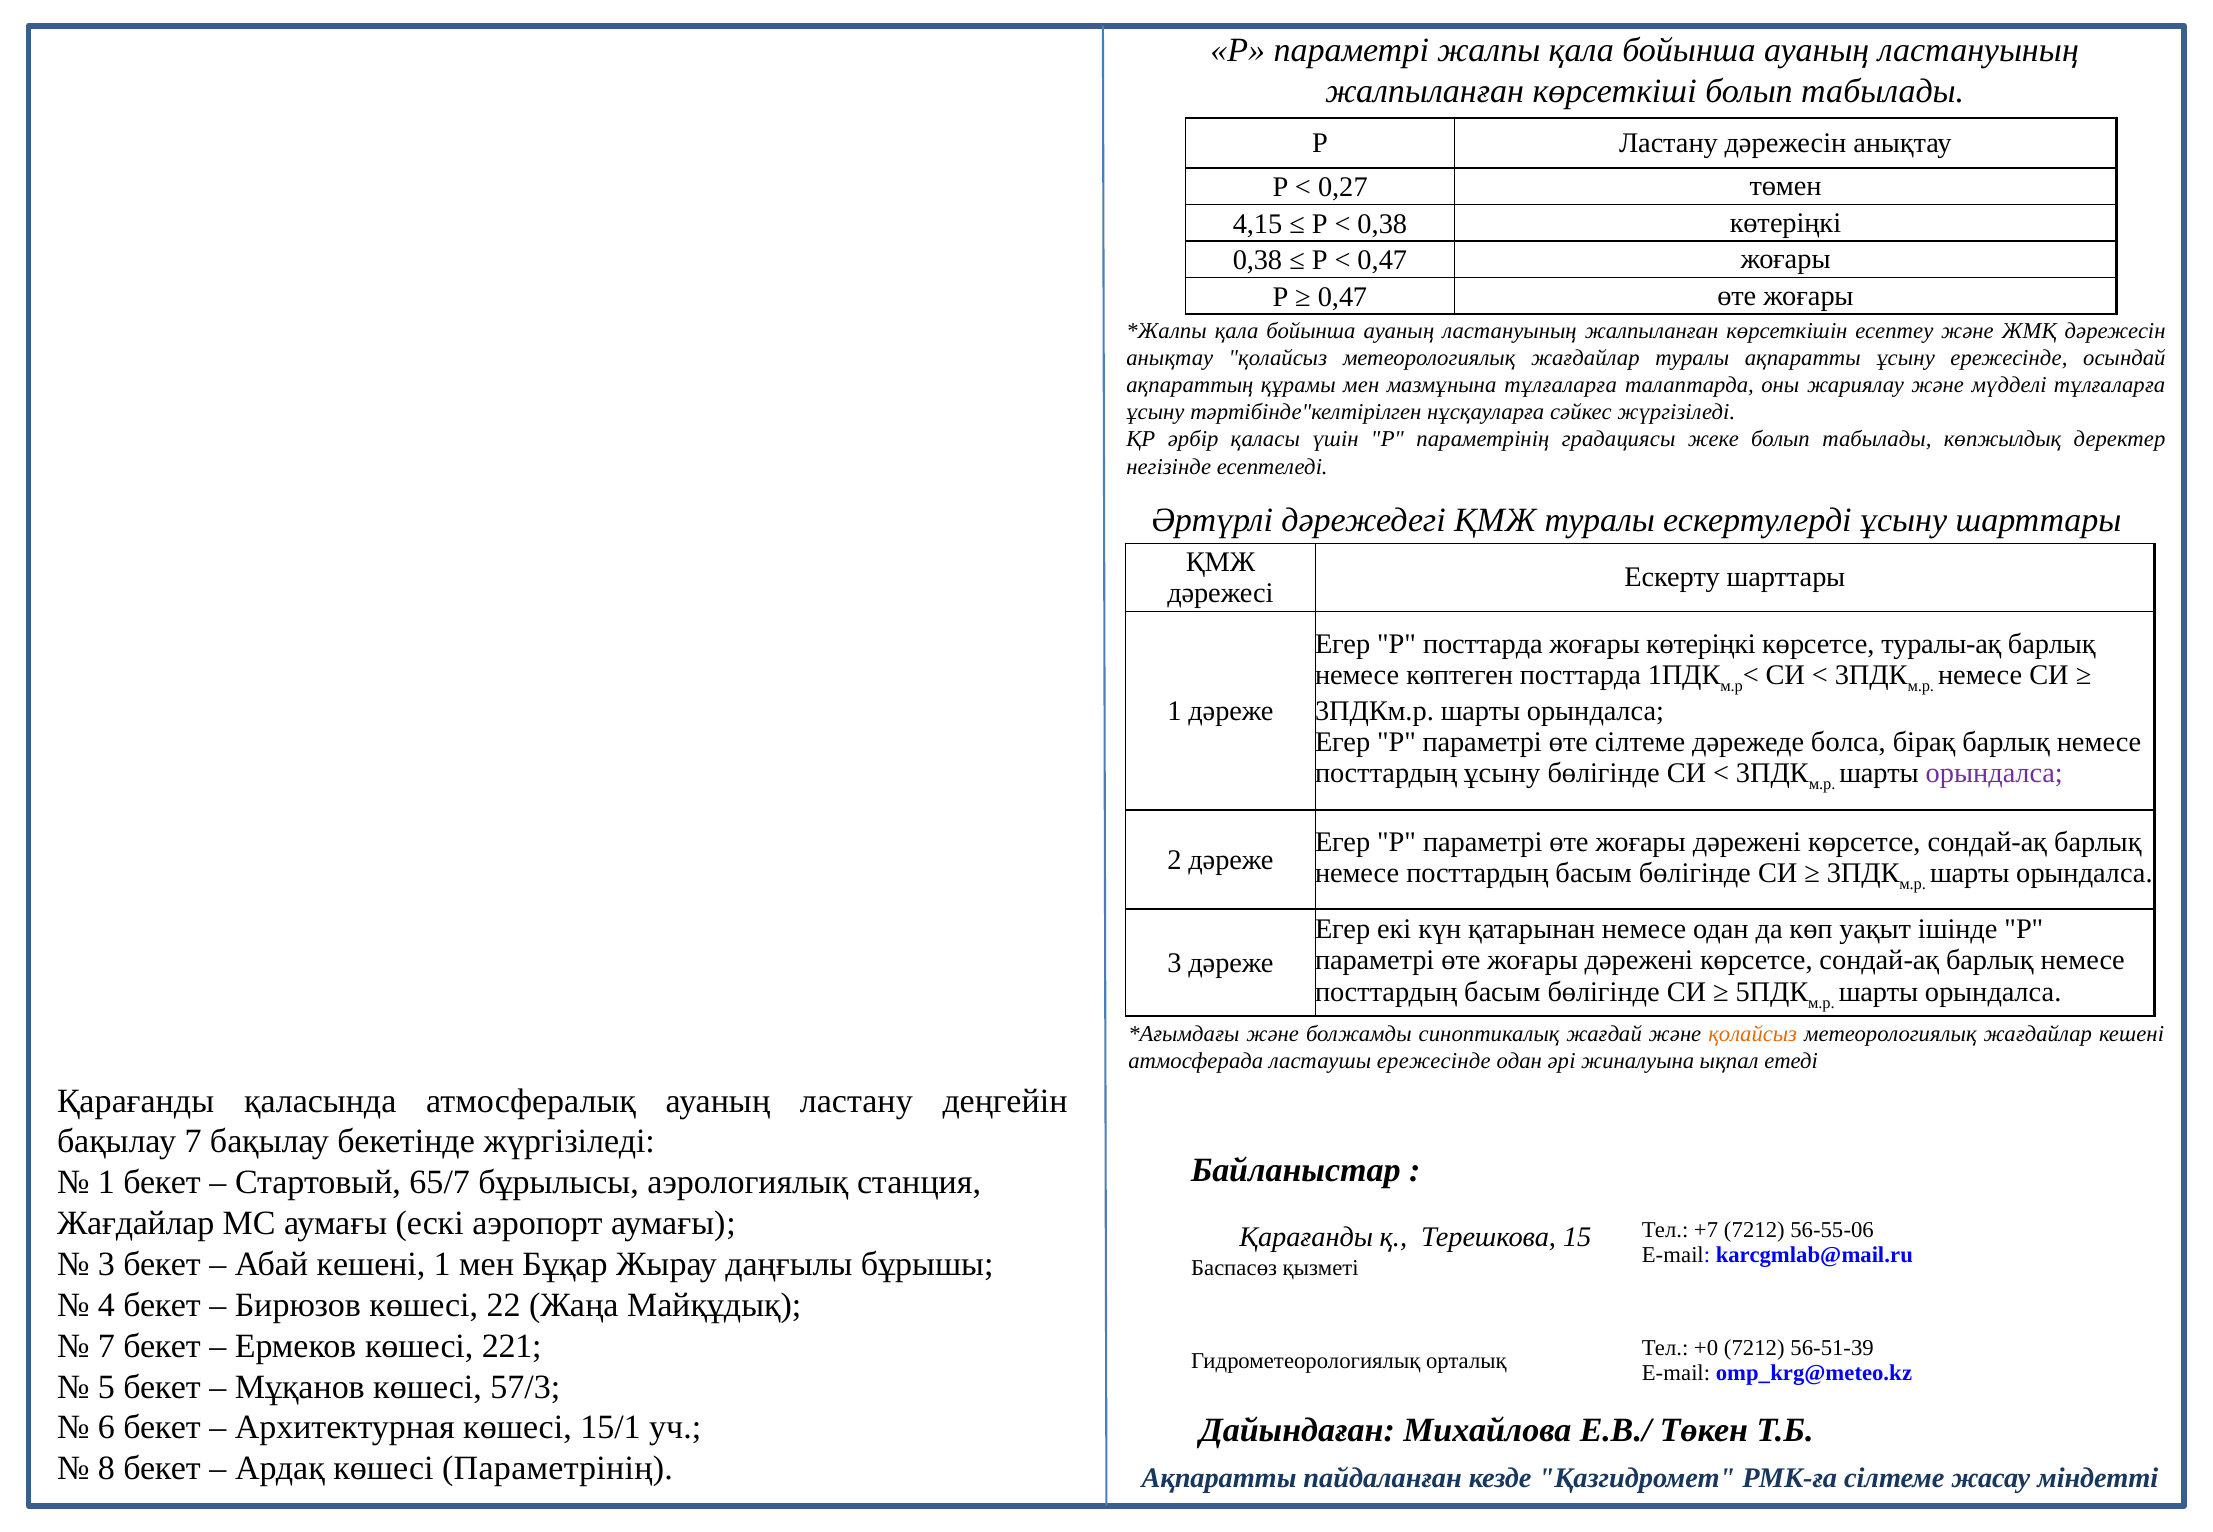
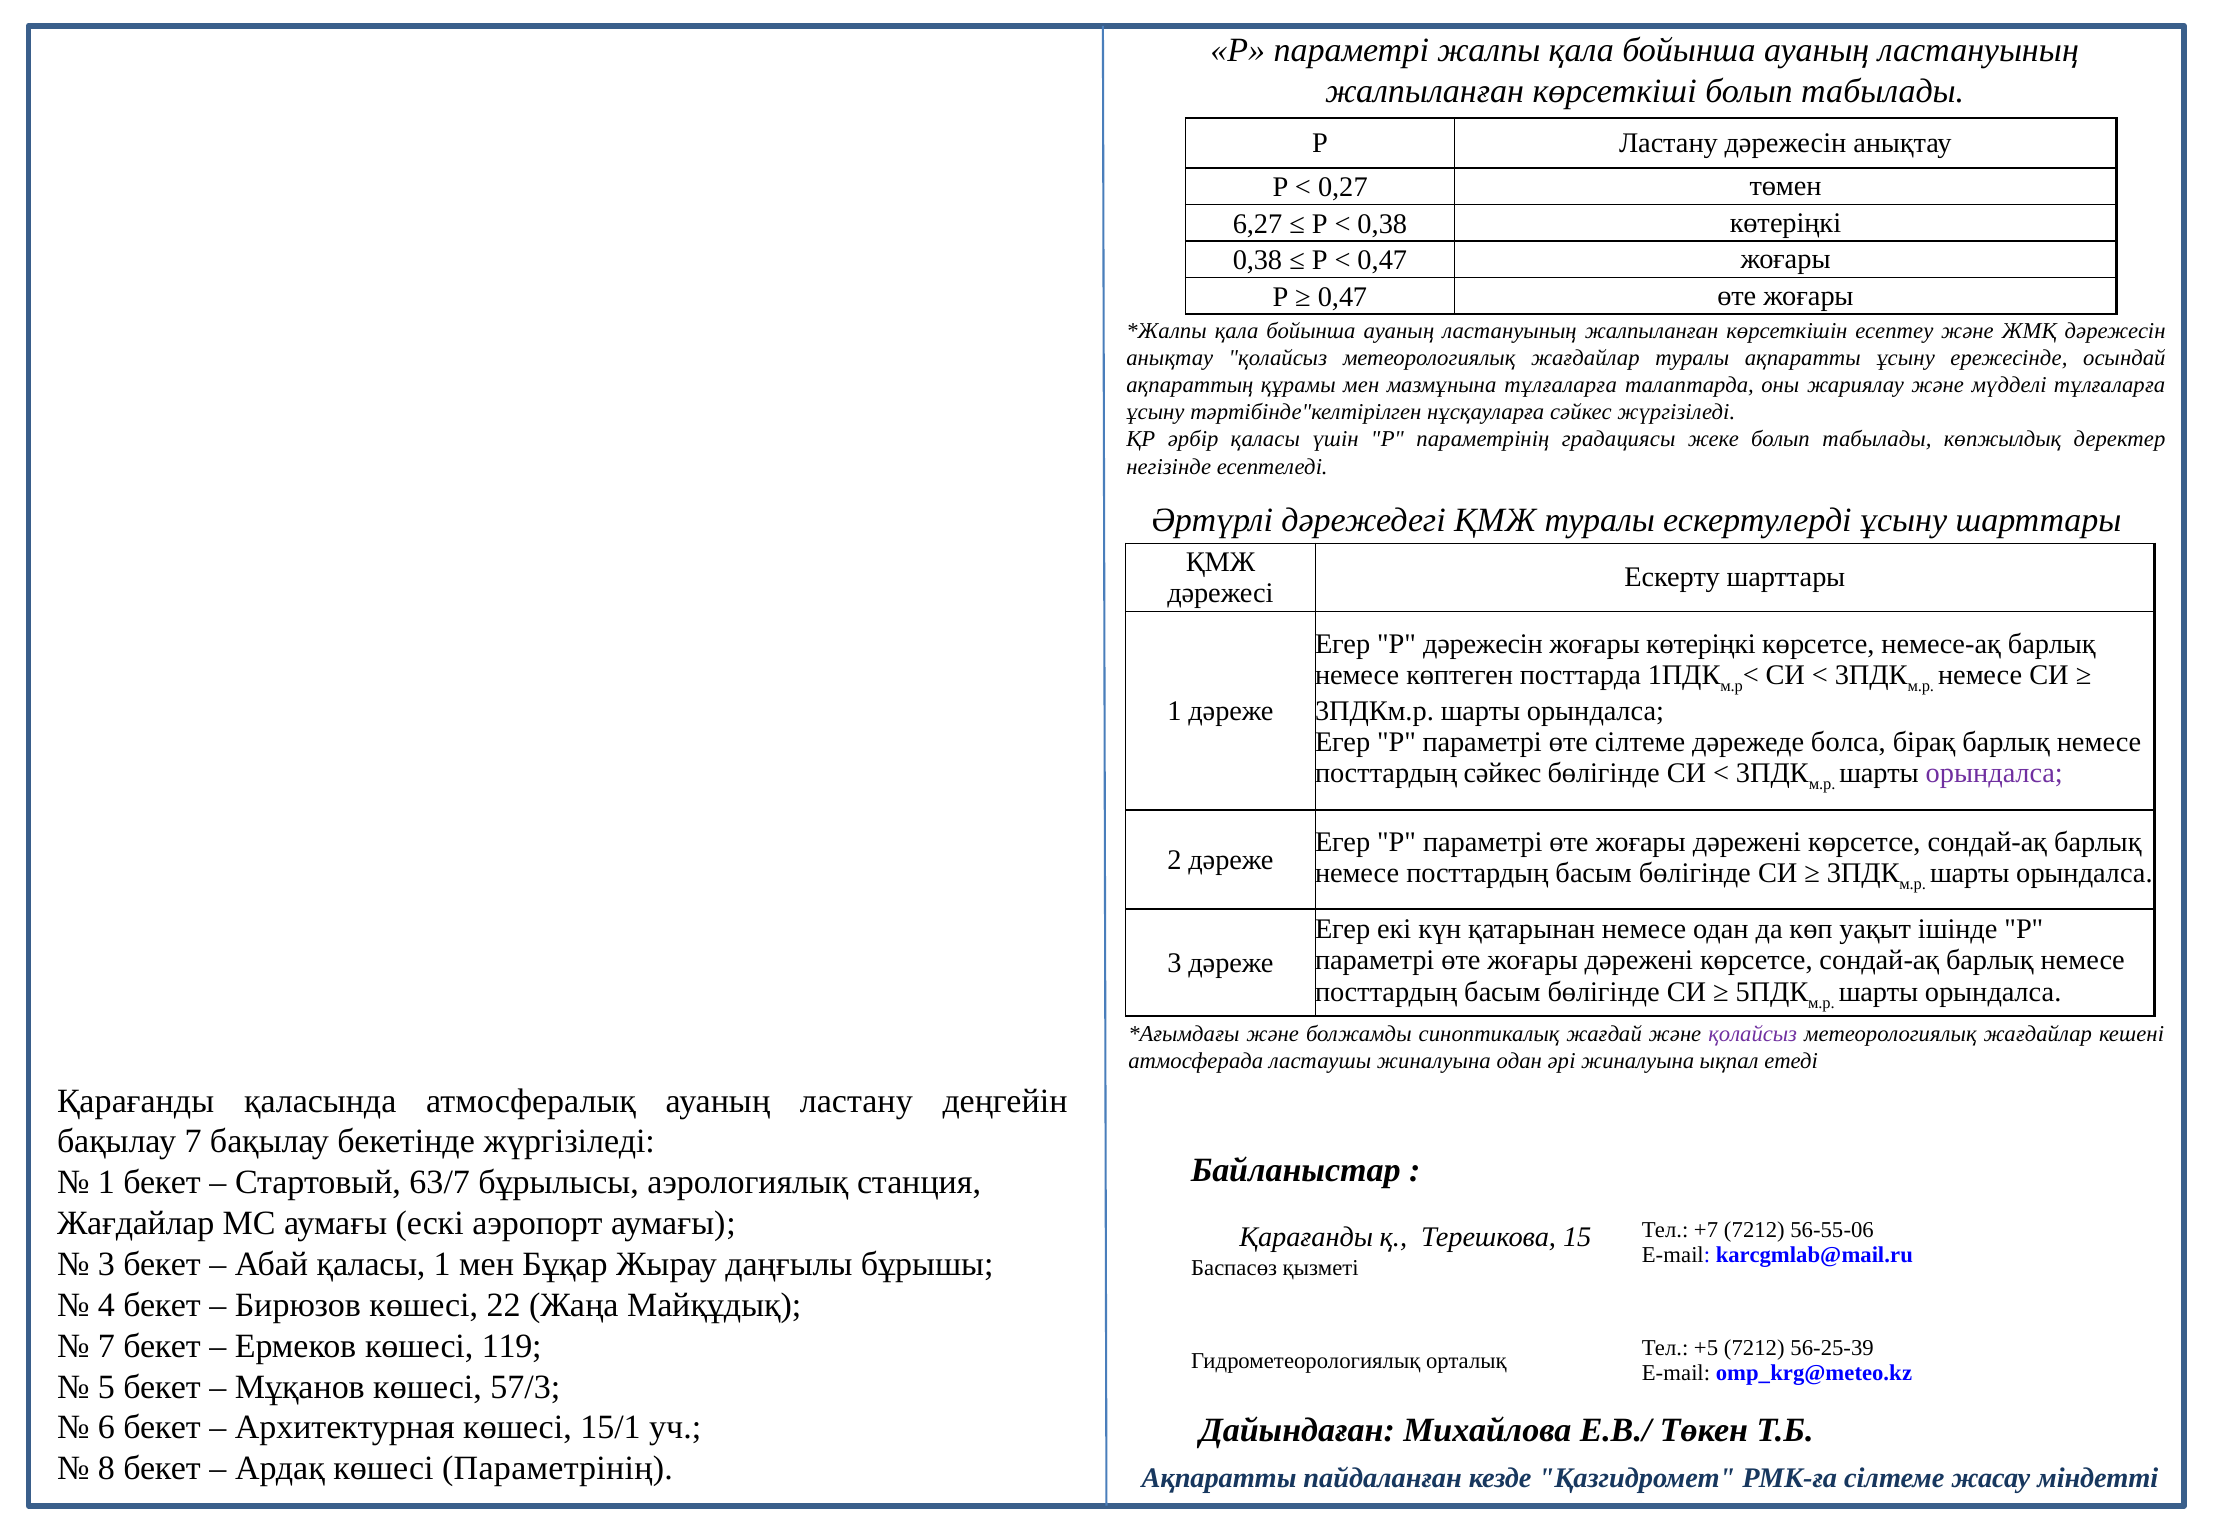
4,15: 4,15 -> 6,27
Р посттарда: посттарда -> дәрежесін
туралы-ақ: туралы-ақ -> немесе-ақ
посттардың ұсыну: ұсыну -> сәйкес
қолайсыз at (1753, 1034) colour: orange -> purple
ластаушы ережесінде: ережесінде -> жиналуына
65/7: 65/7 -> 63/7
Абай кешені: кешені -> қаласы
221: 221 -> 119
+0: +0 -> +5
56-51-39: 56-51-39 -> 56-25-39
